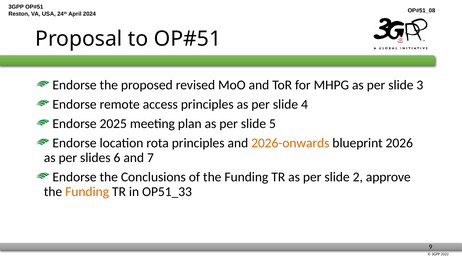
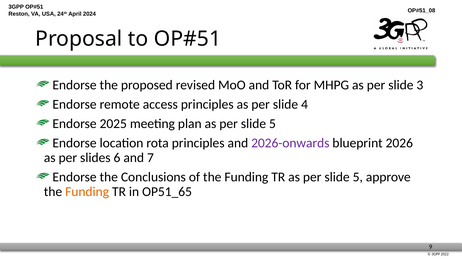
2026-onwards colour: orange -> purple
2 at (358, 177): 2 -> 5
OP51_33: OP51_33 -> OP51_65
